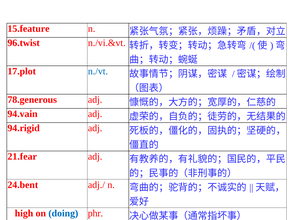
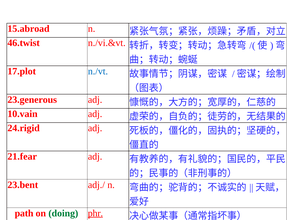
15.feature: 15.feature -> 15.abroad
96.twist: 96.twist -> 46.twist
78.generous: 78.generous -> 23.generous
94.vain: 94.vain -> 10.vain
94.rigid: 94.rigid -> 24.rigid
24.bent: 24.bent -> 23.bent
high: high -> path
doing colour: blue -> green
phr underline: none -> present
